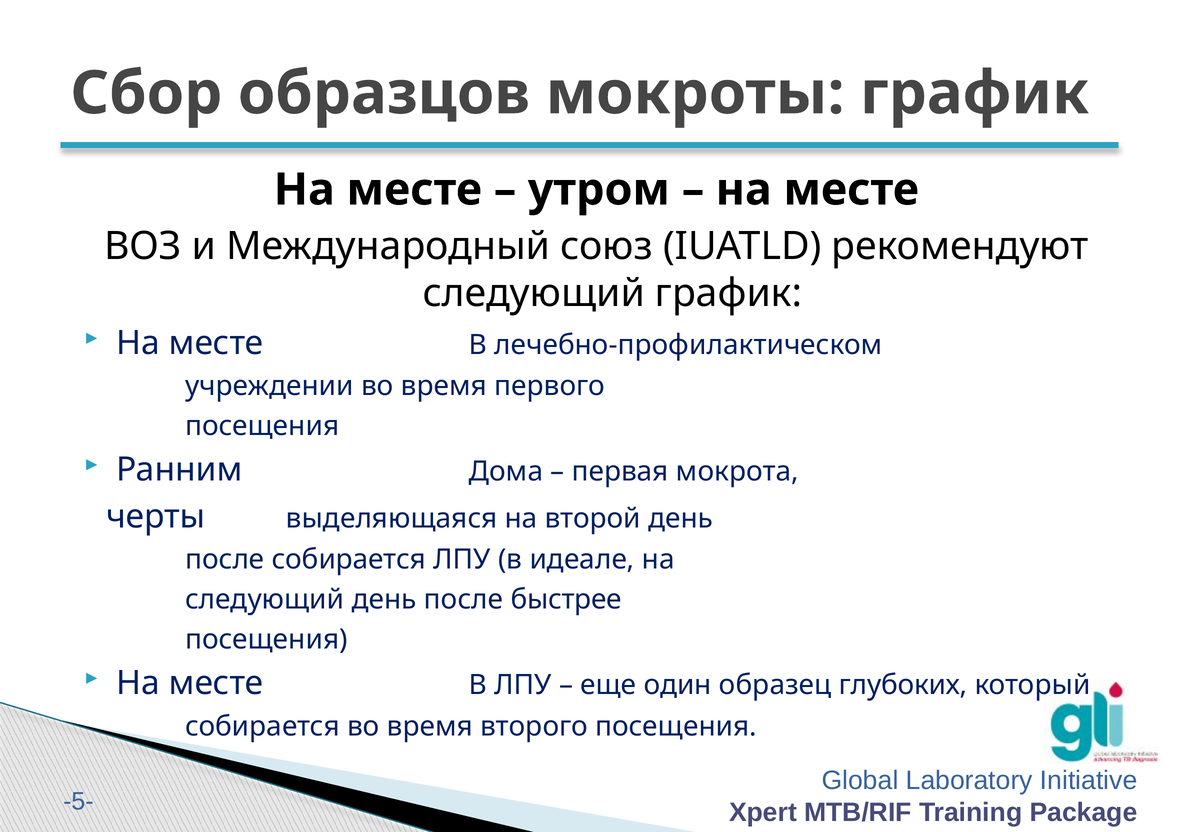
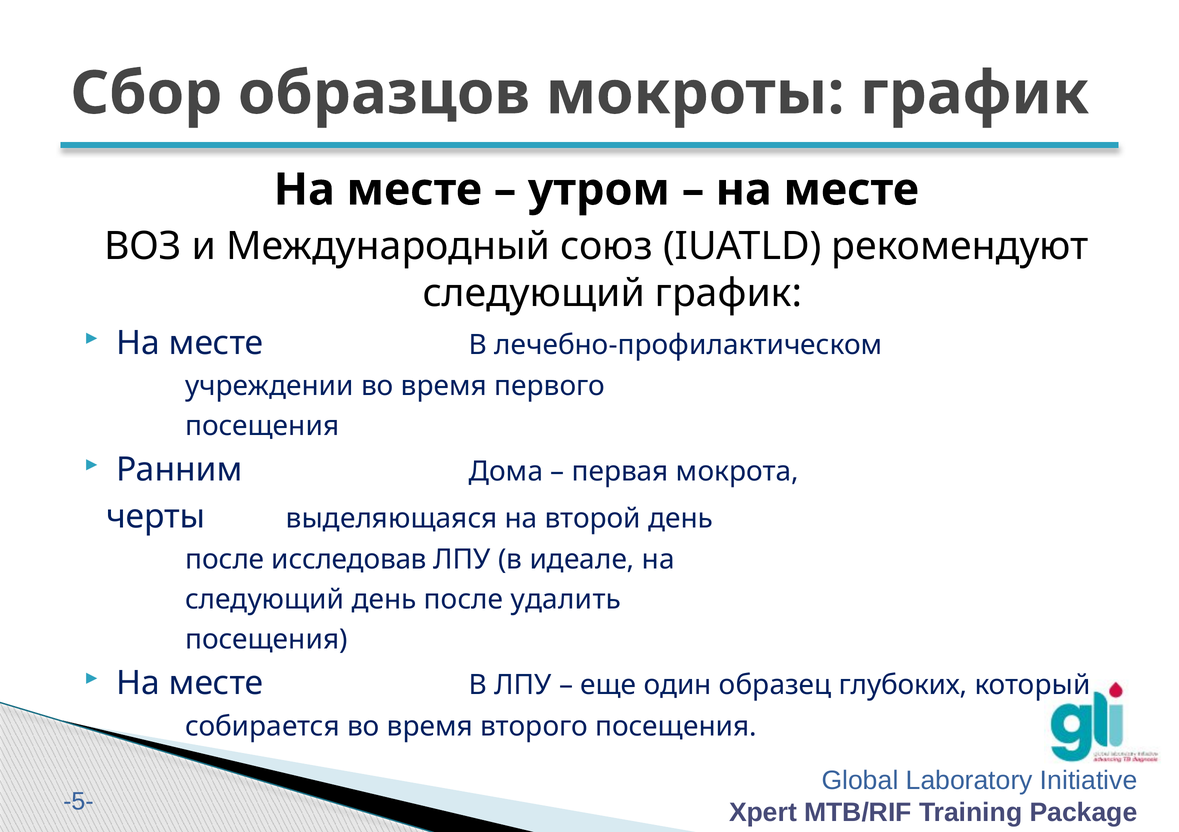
после собирается: собирается -> исследовав
быстрее: быстрее -> удалить
